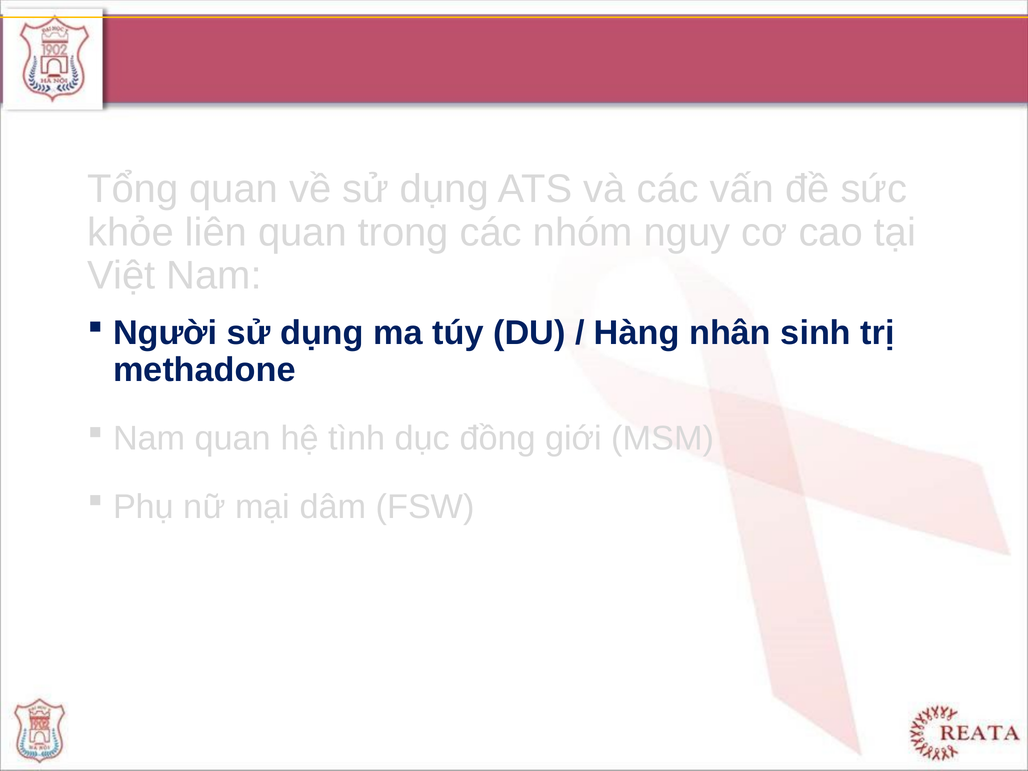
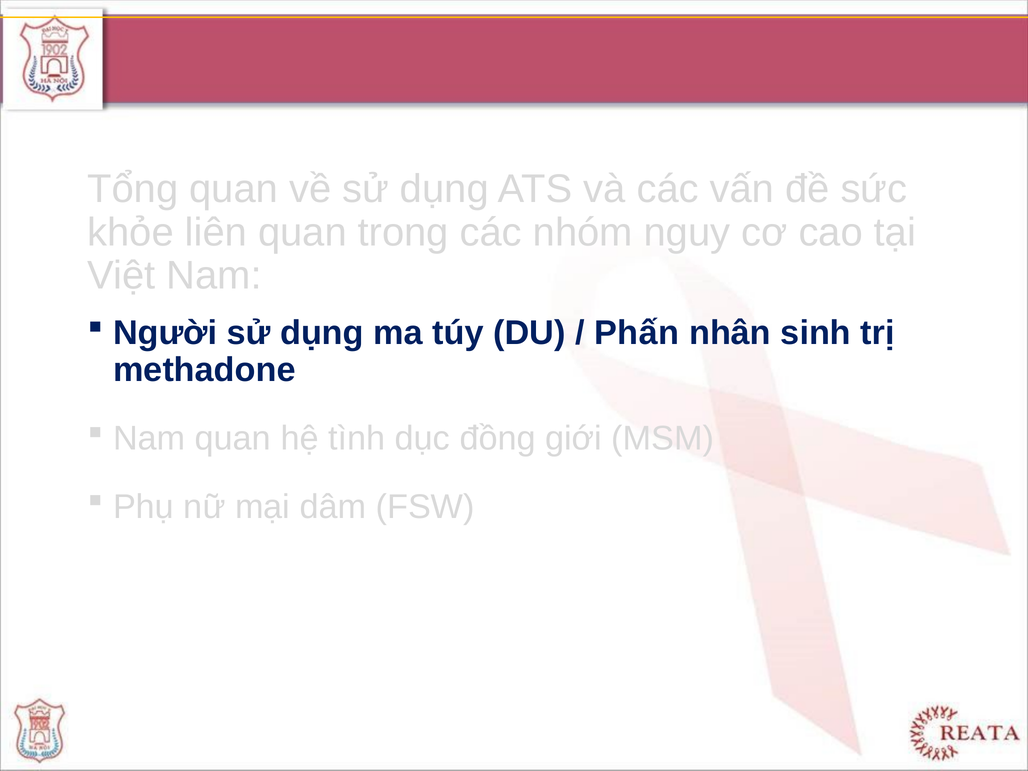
Hàng: Hàng -> Phấn
